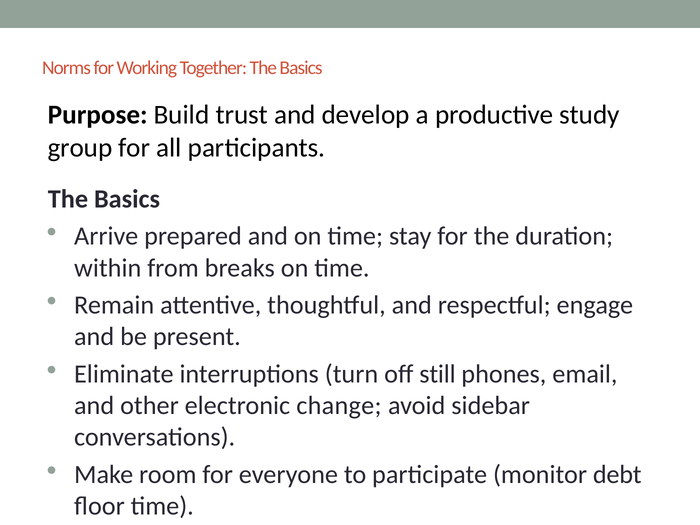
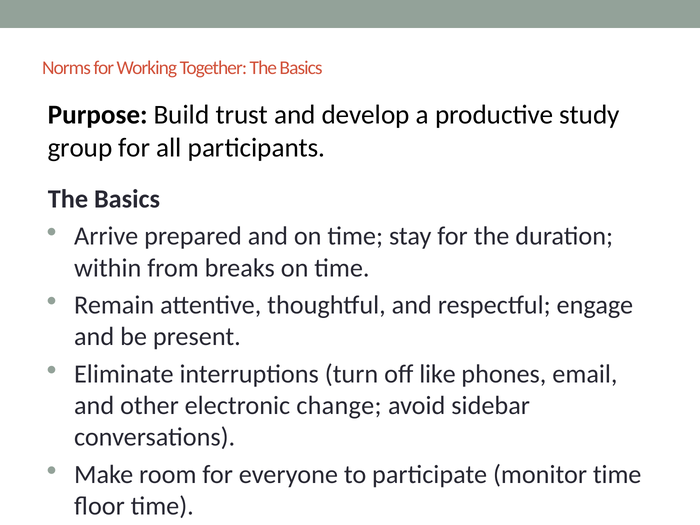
still: still -> like
monitor debt: debt -> time
